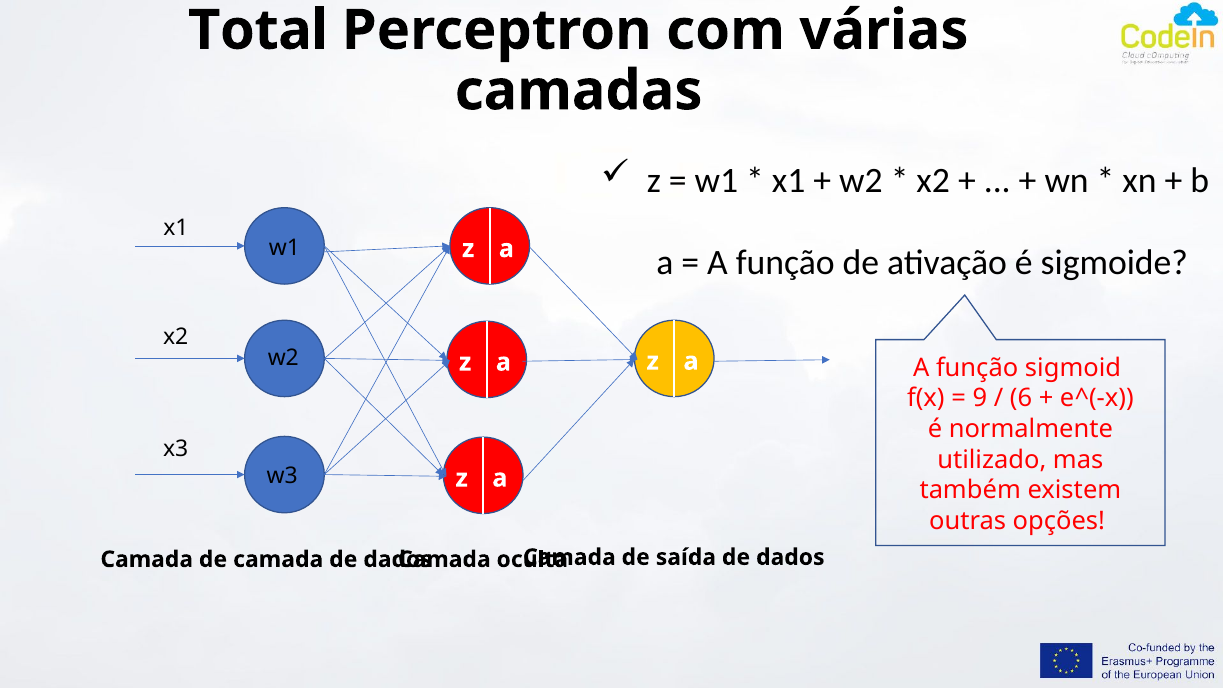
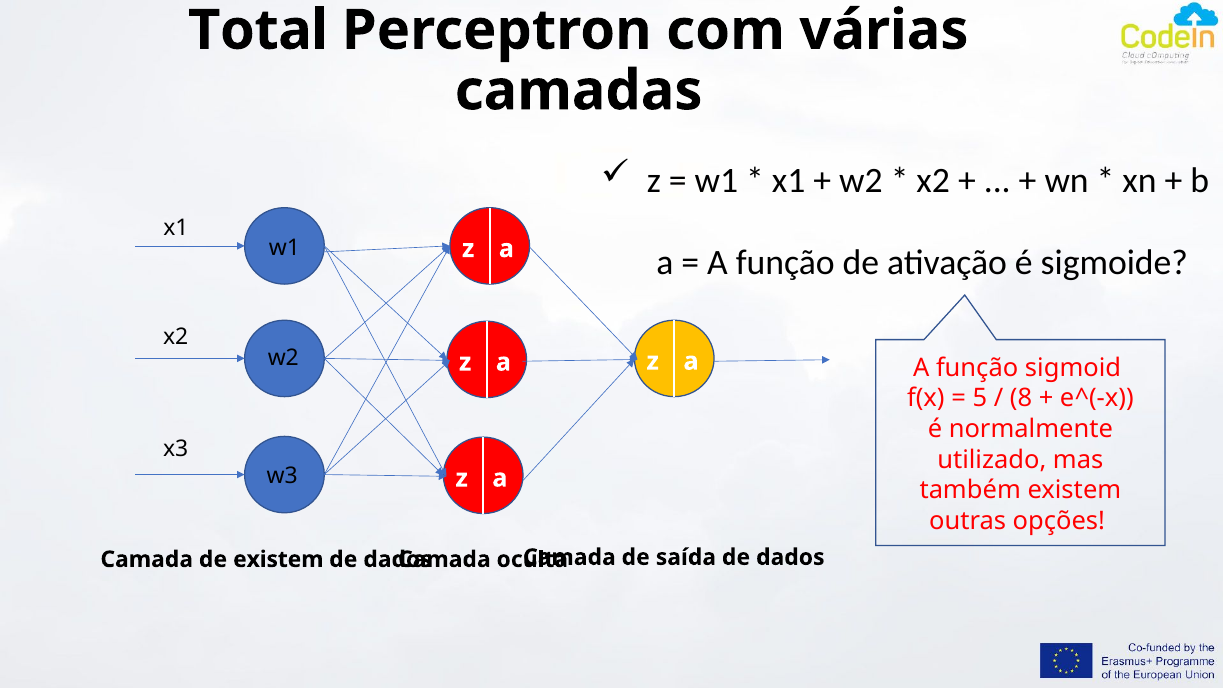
9: 9 -> 5
6: 6 -> 8
de camada: camada -> existem
